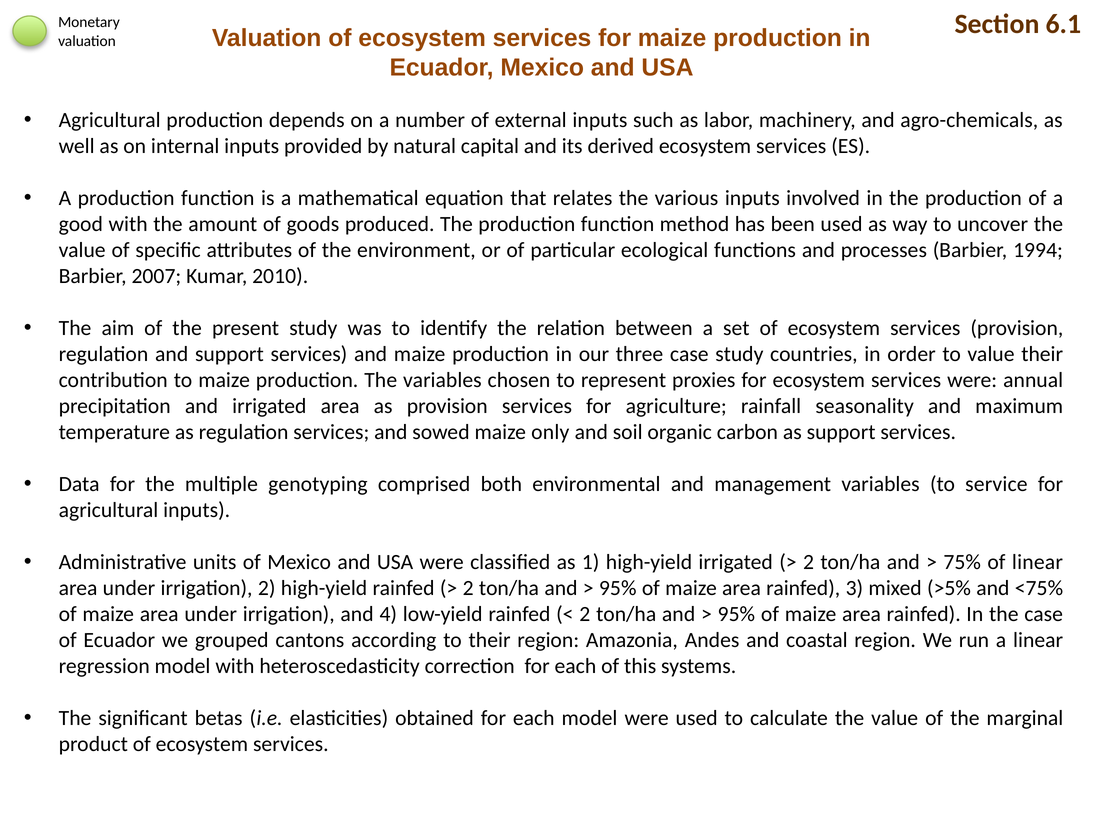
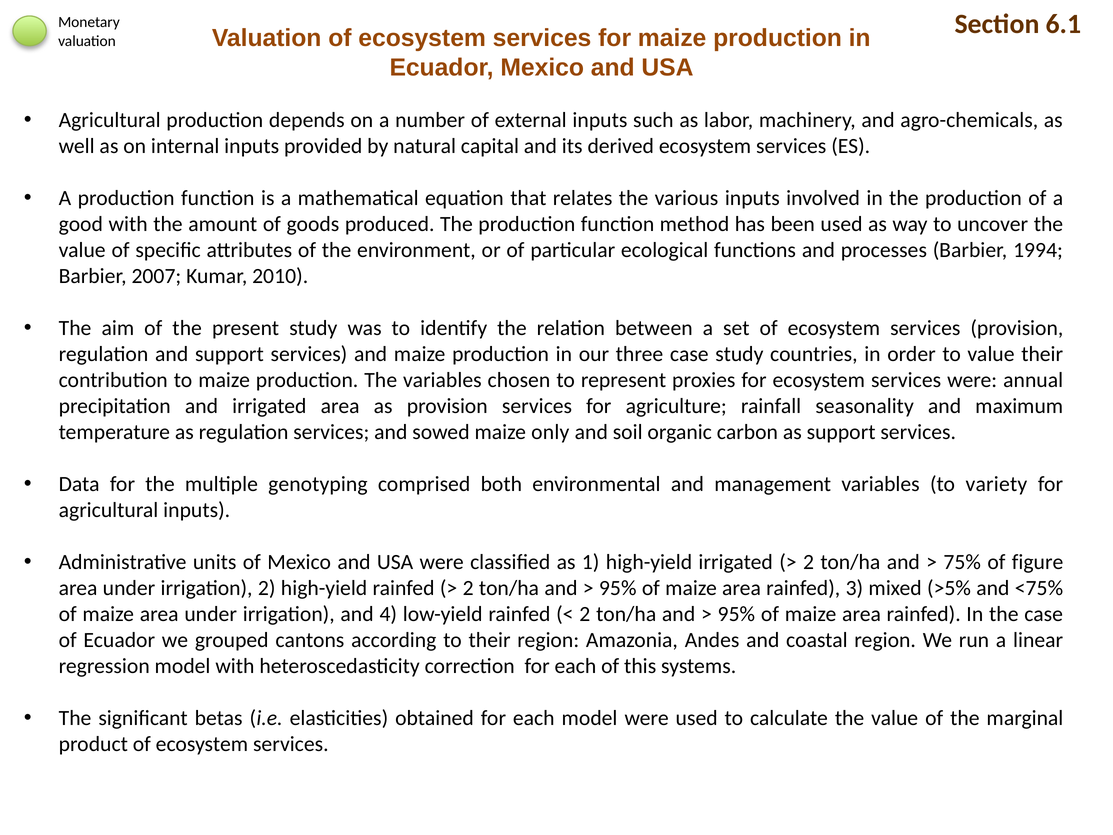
service: service -> variety
of linear: linear -> figure
